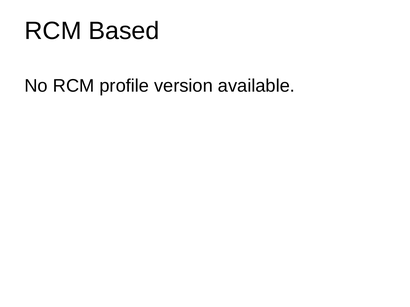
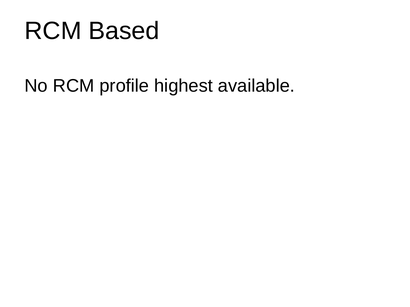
version: version -> highest
